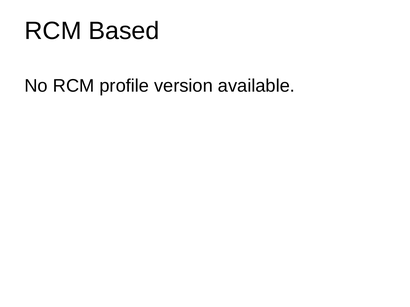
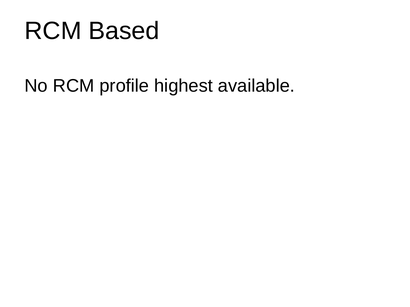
version: version -> highest
